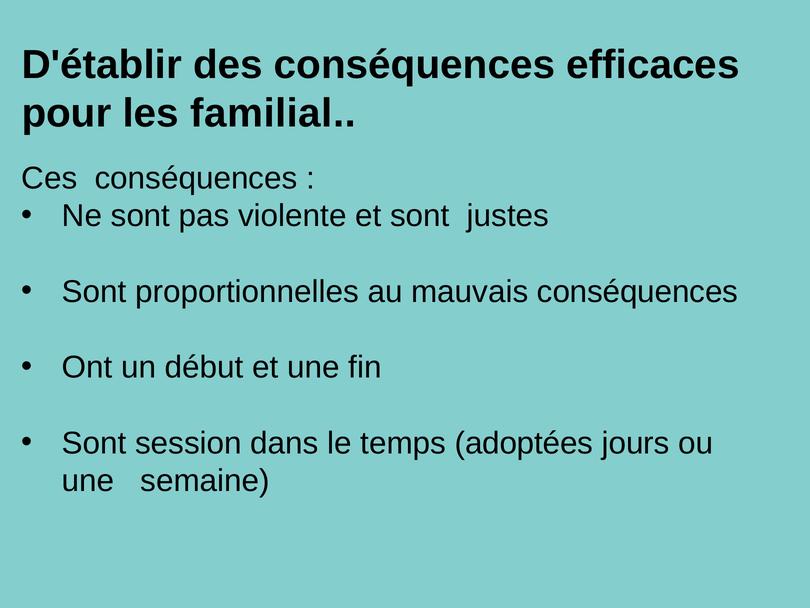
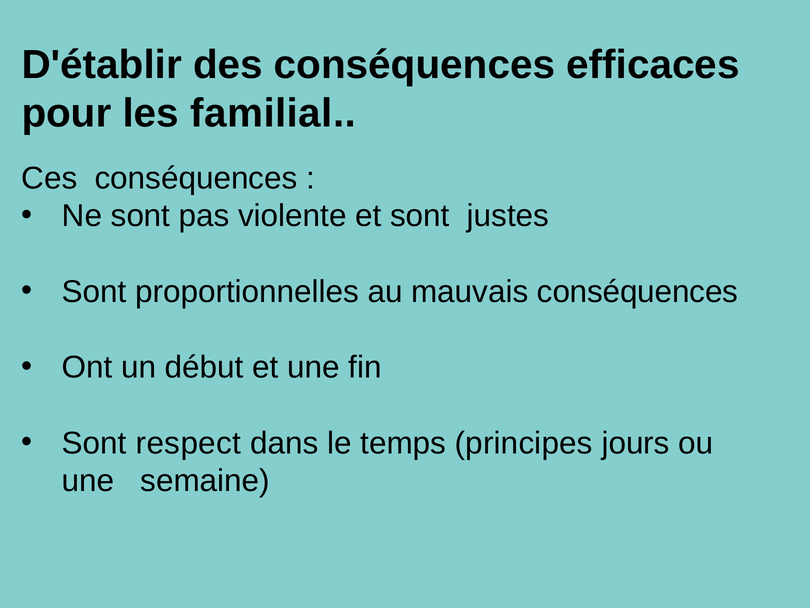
session: session -> respect
adoptées: adoptées -> principes
